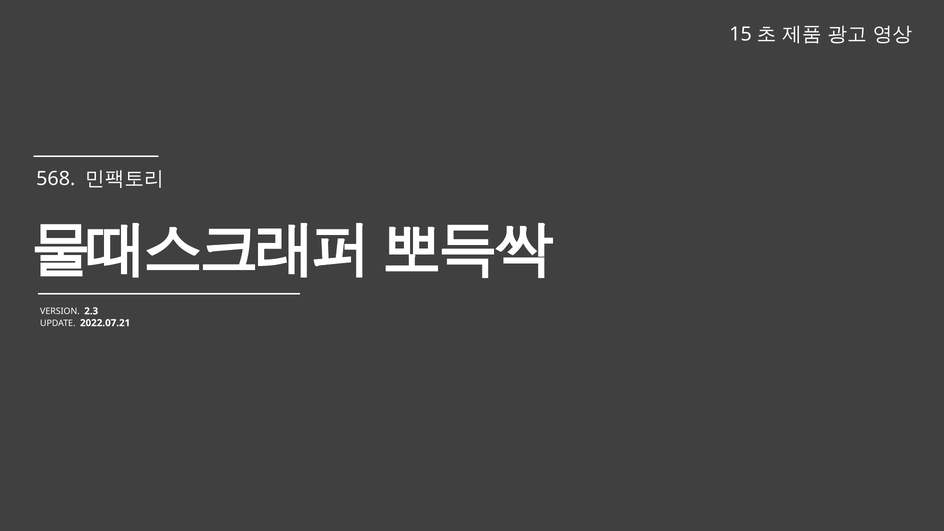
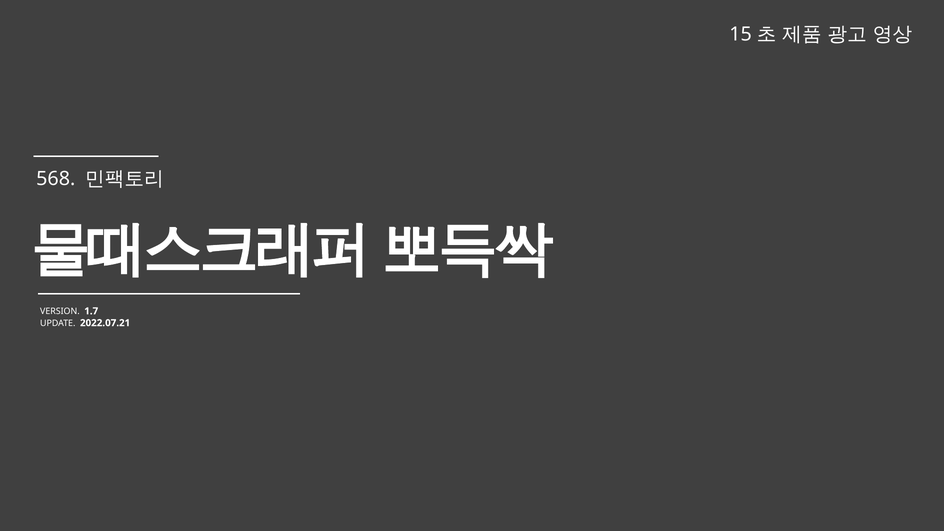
2.3: 2.3 -> 1.7
